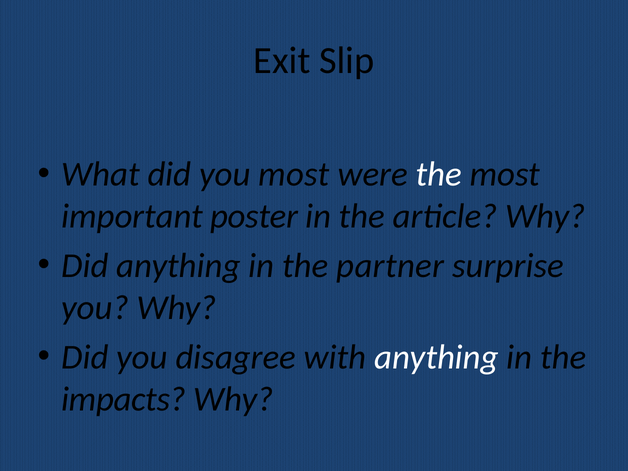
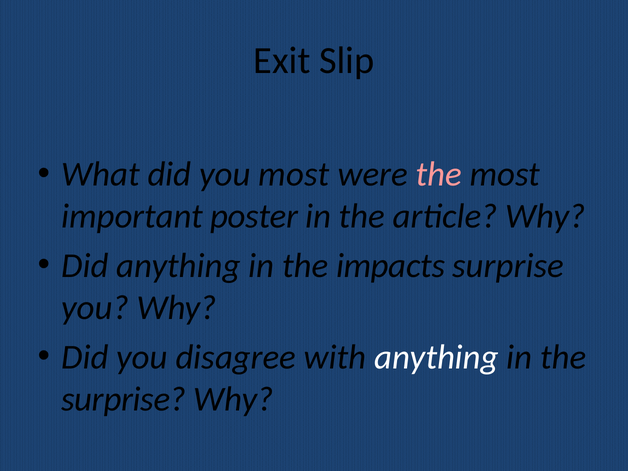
the at (439, 174) colour: white -> pink
partner: partner -> impacts
impacts at (124, 399): impacts -> surprise
